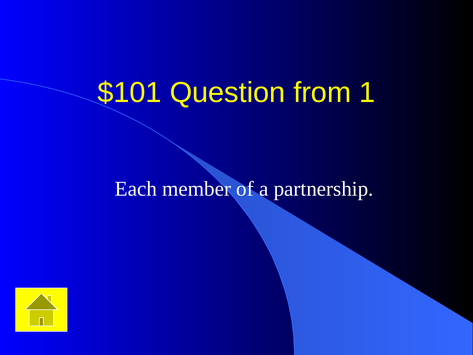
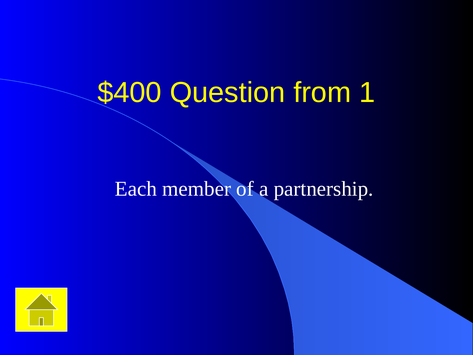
$101: $101 -> $400
